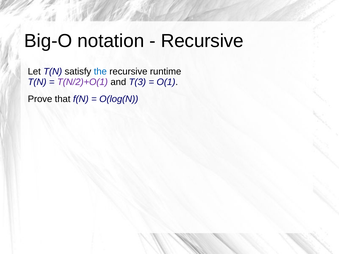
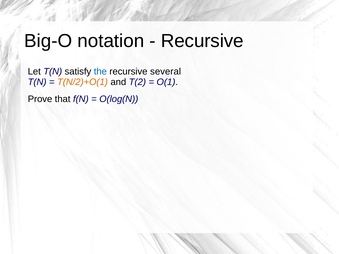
runtime: runtime -> several
T(N/2)+O(1 colour: purple -> orange
T(3: T(3 -> T(2
